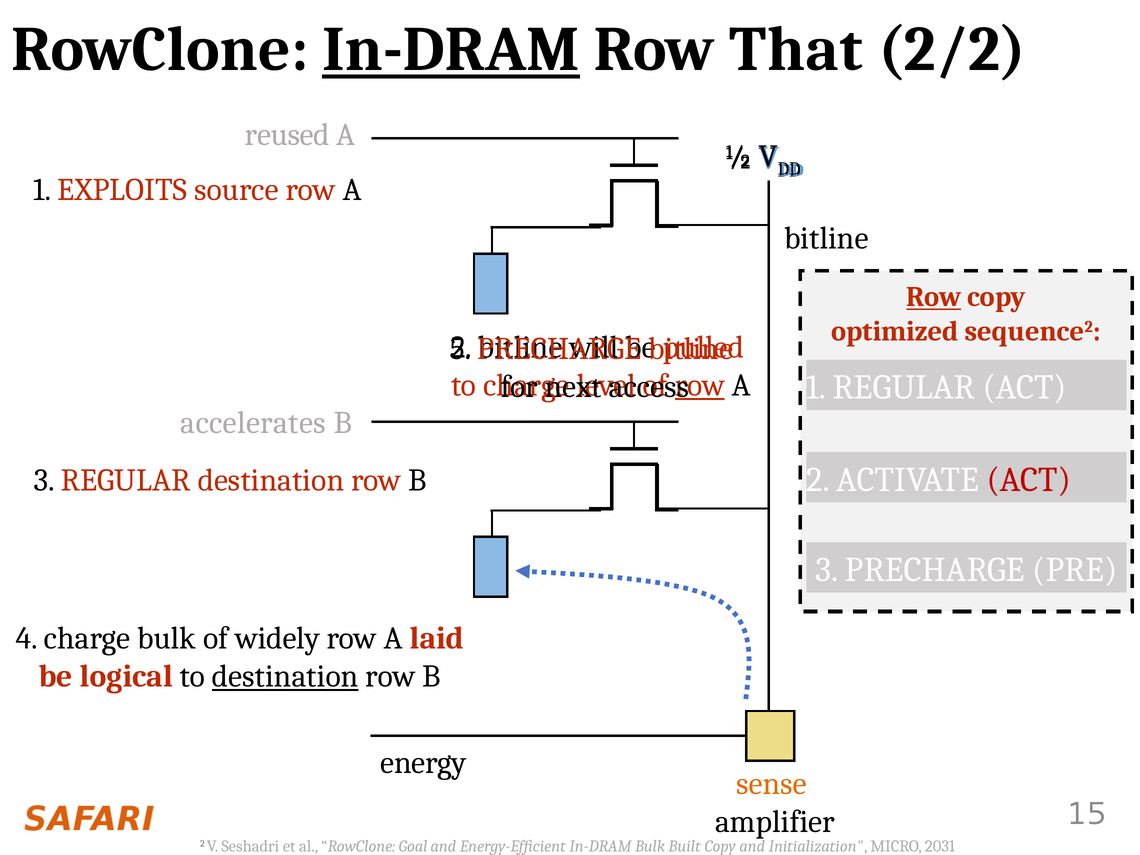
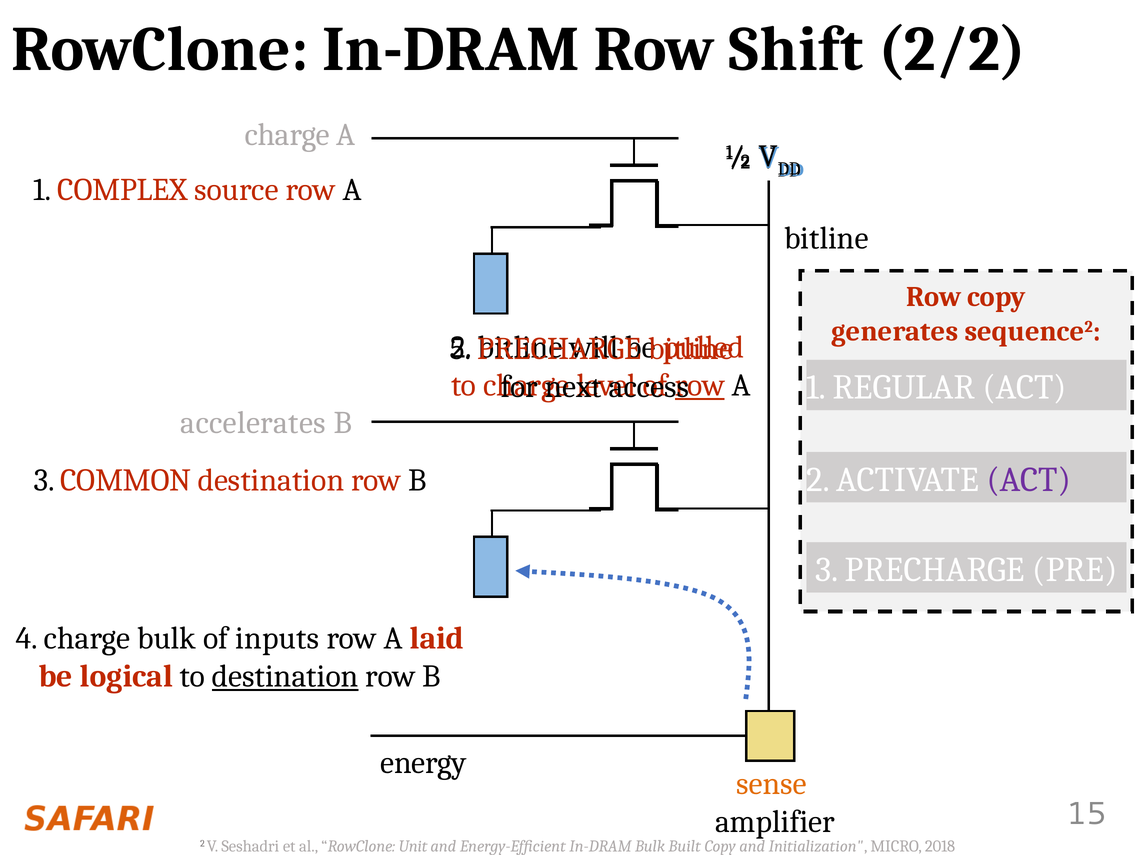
In-DRAM at (451, 49) underline: present -> none
That: That -> Shift
reused at (287, 135): reused -> charge
EXPLOITS: EXPLOITS -> COMPLEX
Row at (934, 297) underline: present -> none
optimized: optimized -> generates
ACT at (1029, 480) colour: red -> purple
3 REGULAR: REGULAR -> COMMON
widely: widely -> inputs
Goal: Goal -> Unit
2031: 2031 -> 2018
